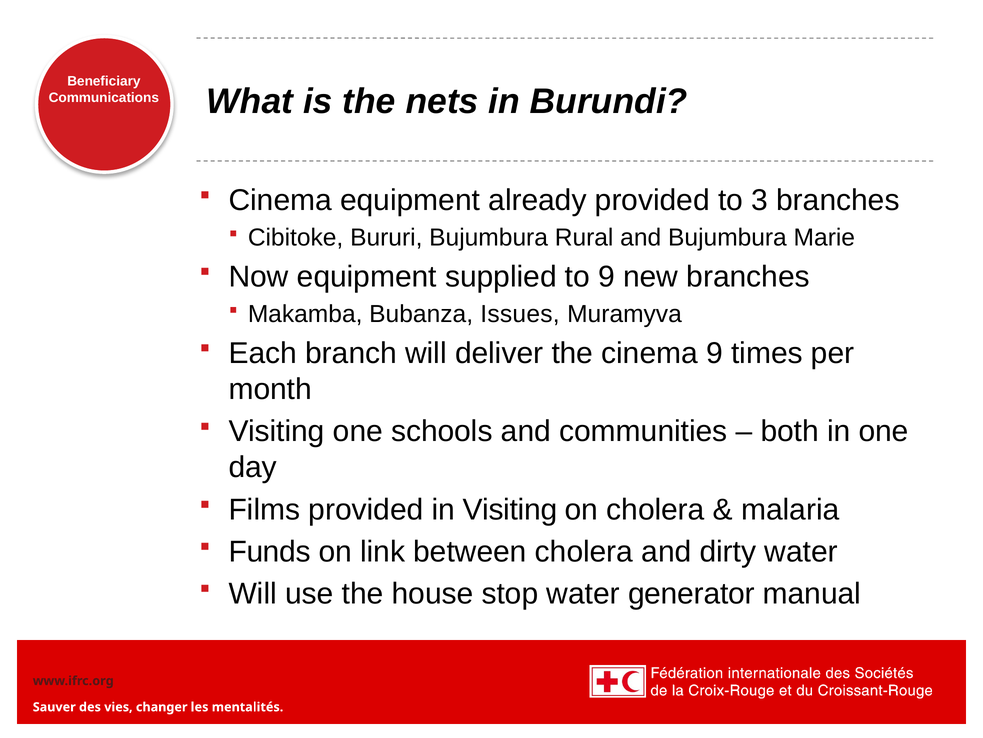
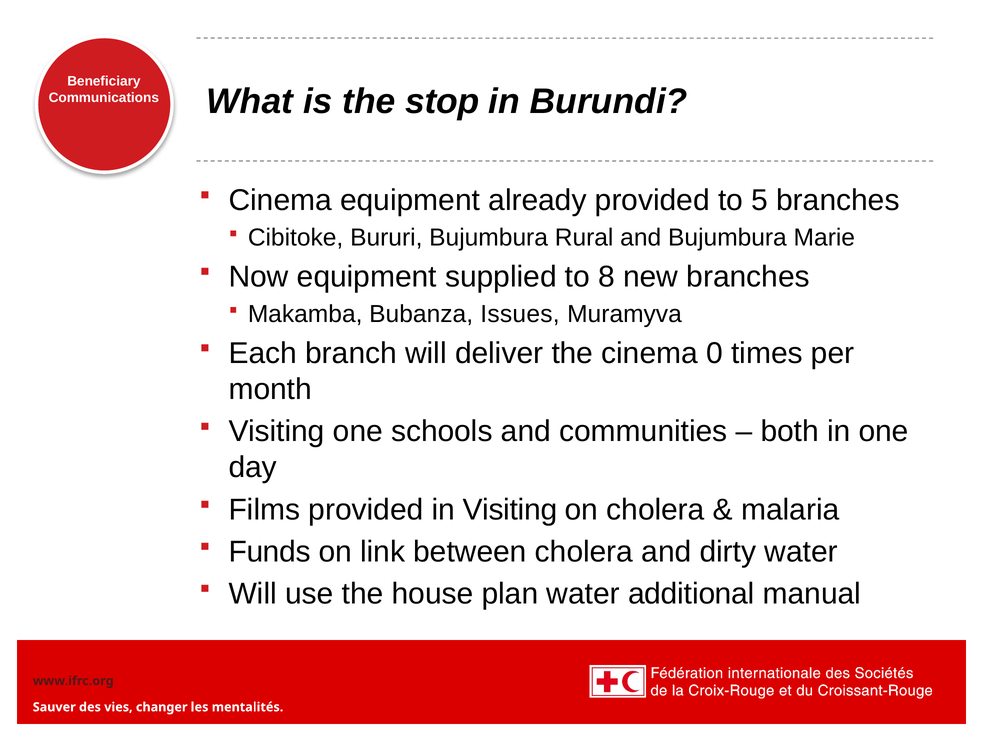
nets: nets -> stop
3: 3 -> 5
to 9: 9 -> 8
cinema 9: 9 -> 0
stop: stop -> plan
generator: generator -> additional
